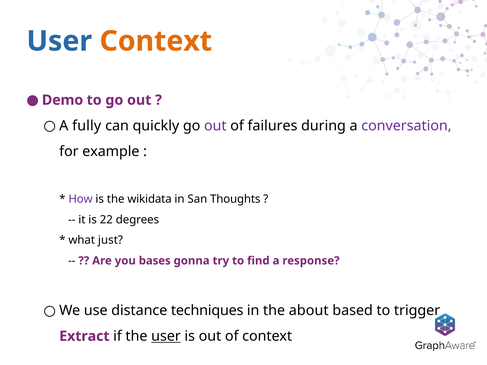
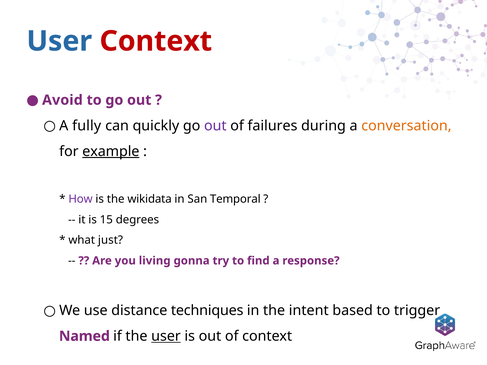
Context at (156, 41) colour: orange -> red
Demo: Demo -> Avoid
conversation colour: purple -> orange
example underline: none -> present
Thoughts: Thoughts -> Temporal
22: 22 -> 15
bases: bases -> living
about: about -> intent
Extract: Extract -> Named
